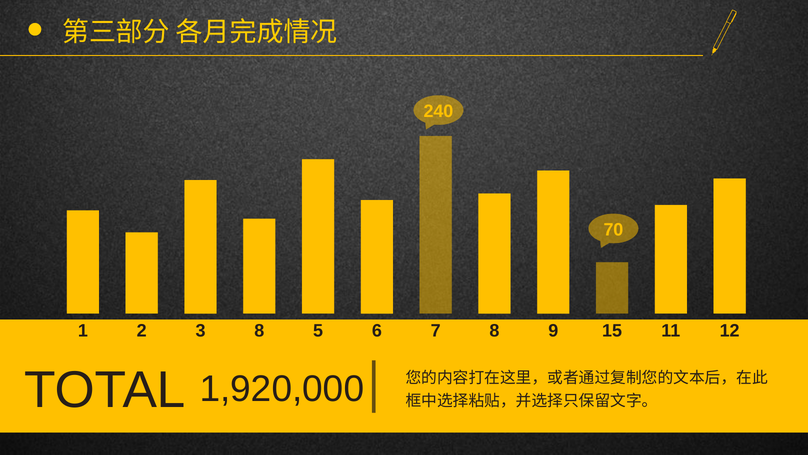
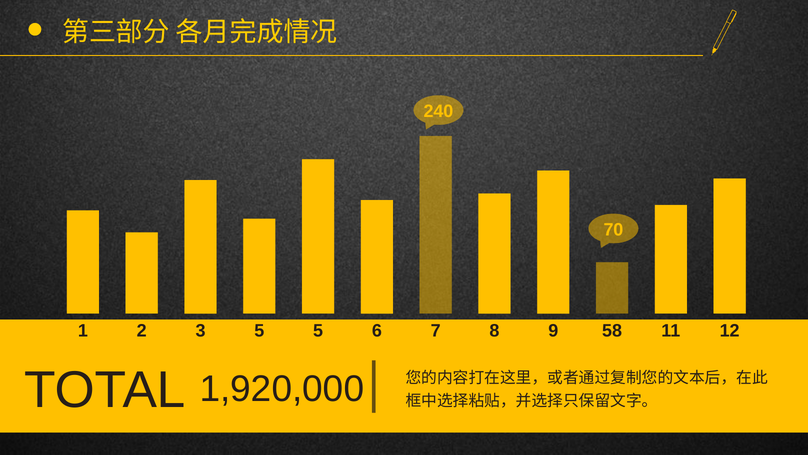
3 8: 8 -> 5
15: 15 -> 58
